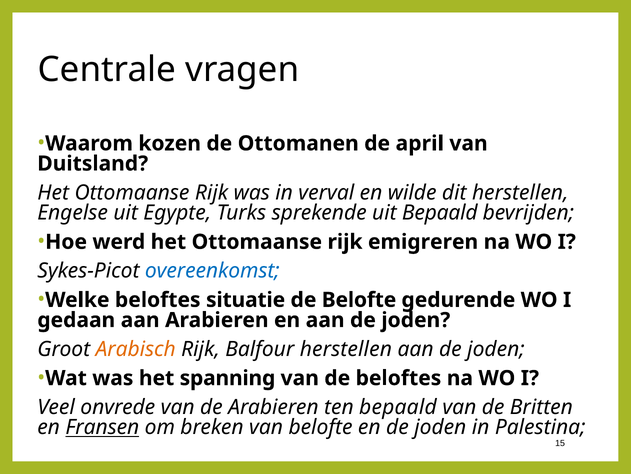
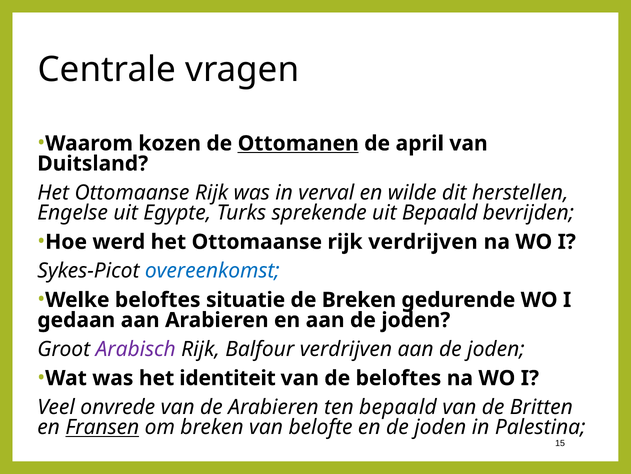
Ottomanen underline: none -> present
rijk emigreren: emigreren -> verdrijven
de Belofte: Belofte -> Breken
Arabisch colour: orange -> purple
Balfour herstellen: herstellen -> verdrijven
spanning: spanning -> identiteit
